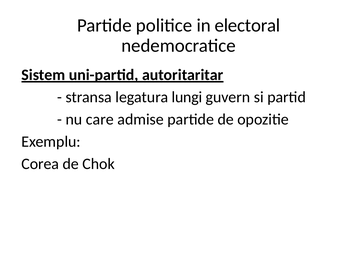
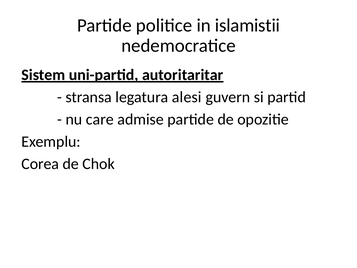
electoral: electoral -> islamistii
lungi: lungi -> alesi
